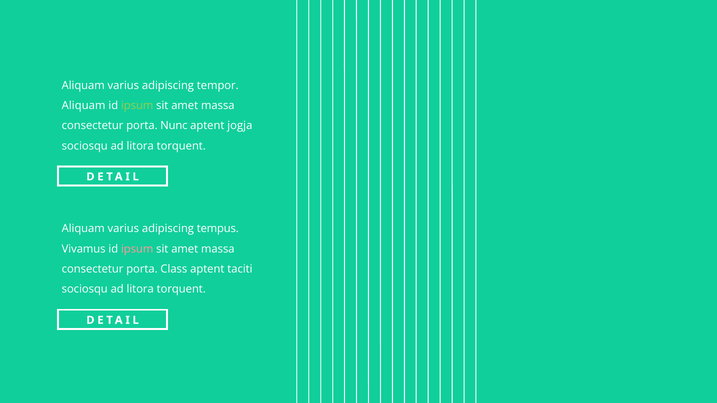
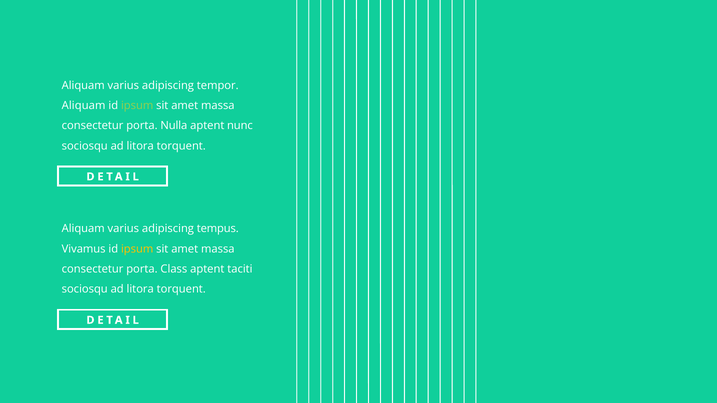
Nunc: Nunc -> Nulla
jogja: jogja -> nunc
ipsum at (137, 249) colour: pink -> yellow
